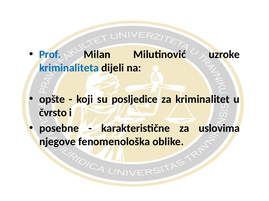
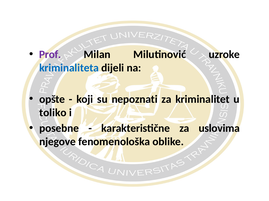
Prof colour: blue -> purple
posljedice: posljedice -> nepoznati
čvrsto: čvrsto -> toliko
